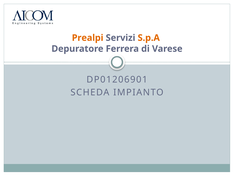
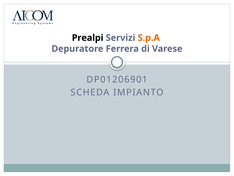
Prealpi colour: orange -> black
